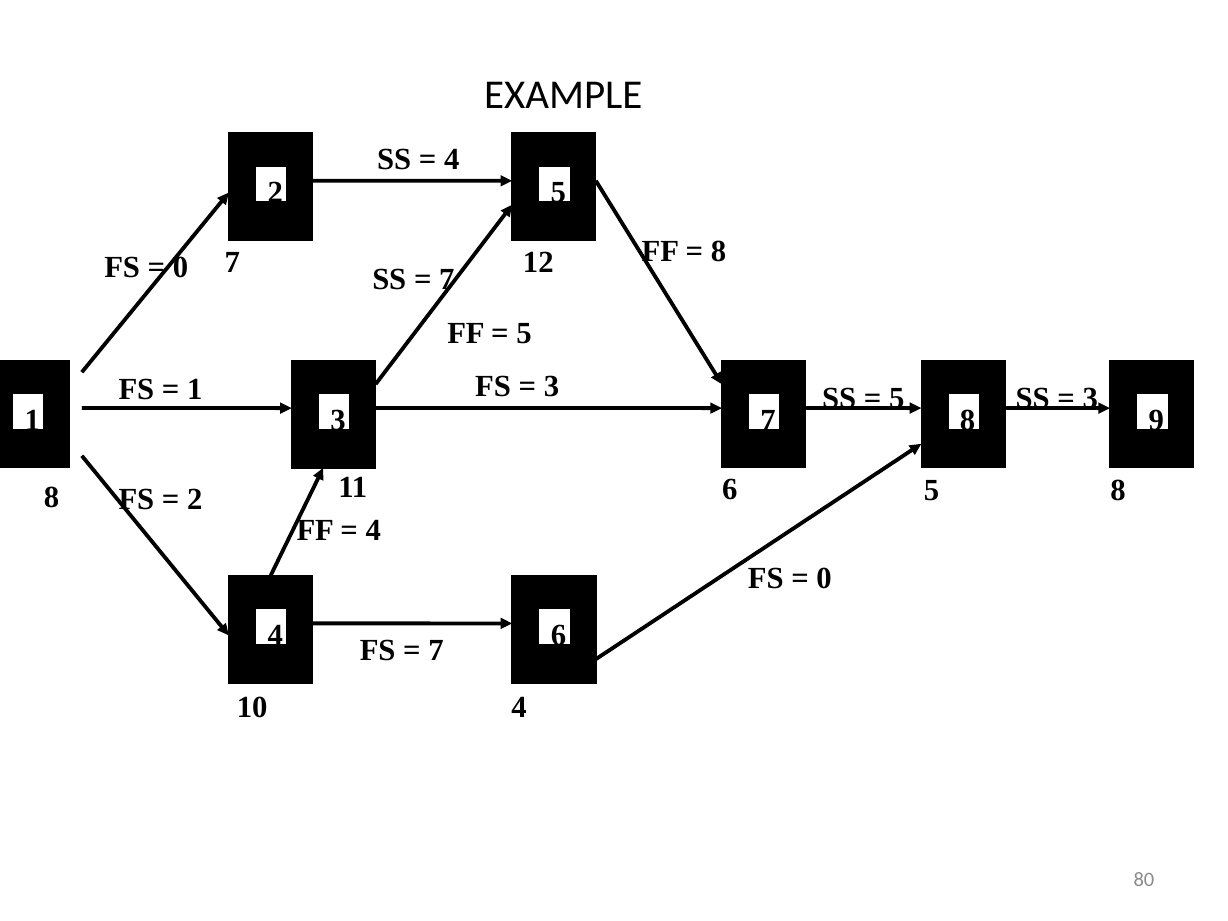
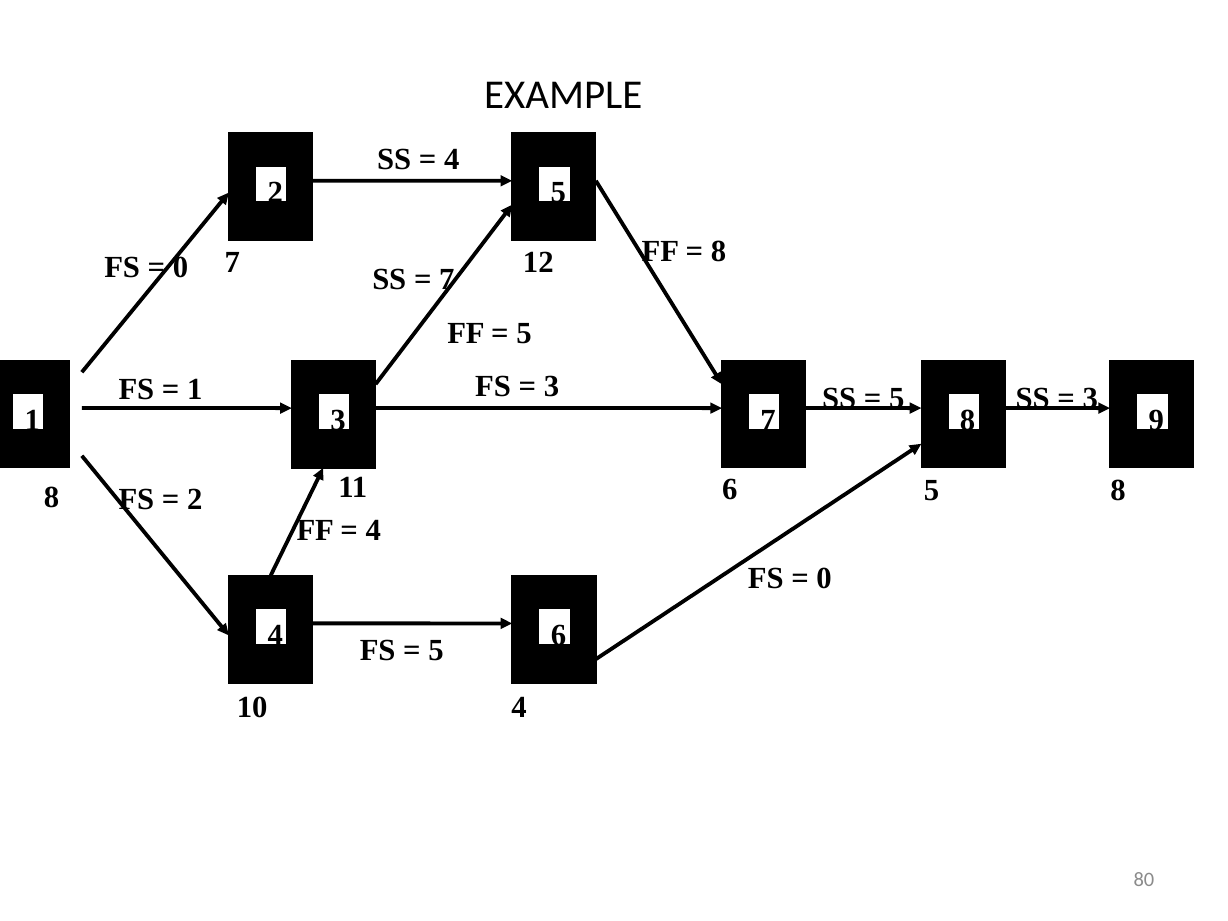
7 at (436, 650): 7 -> 5
